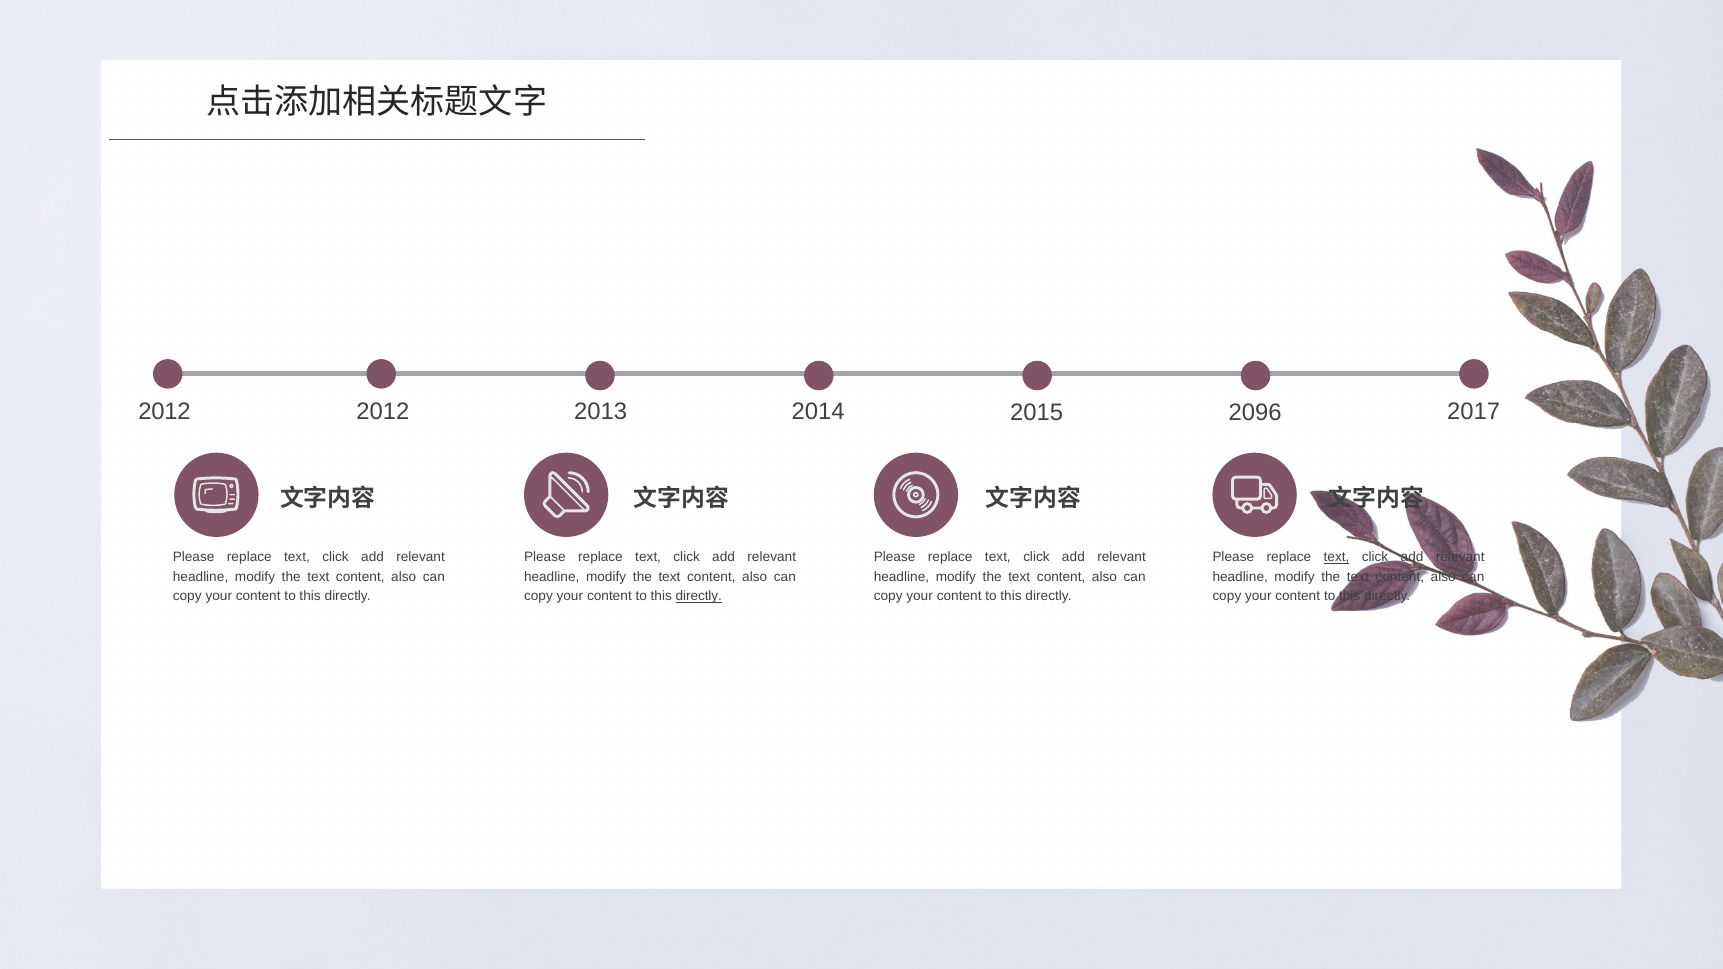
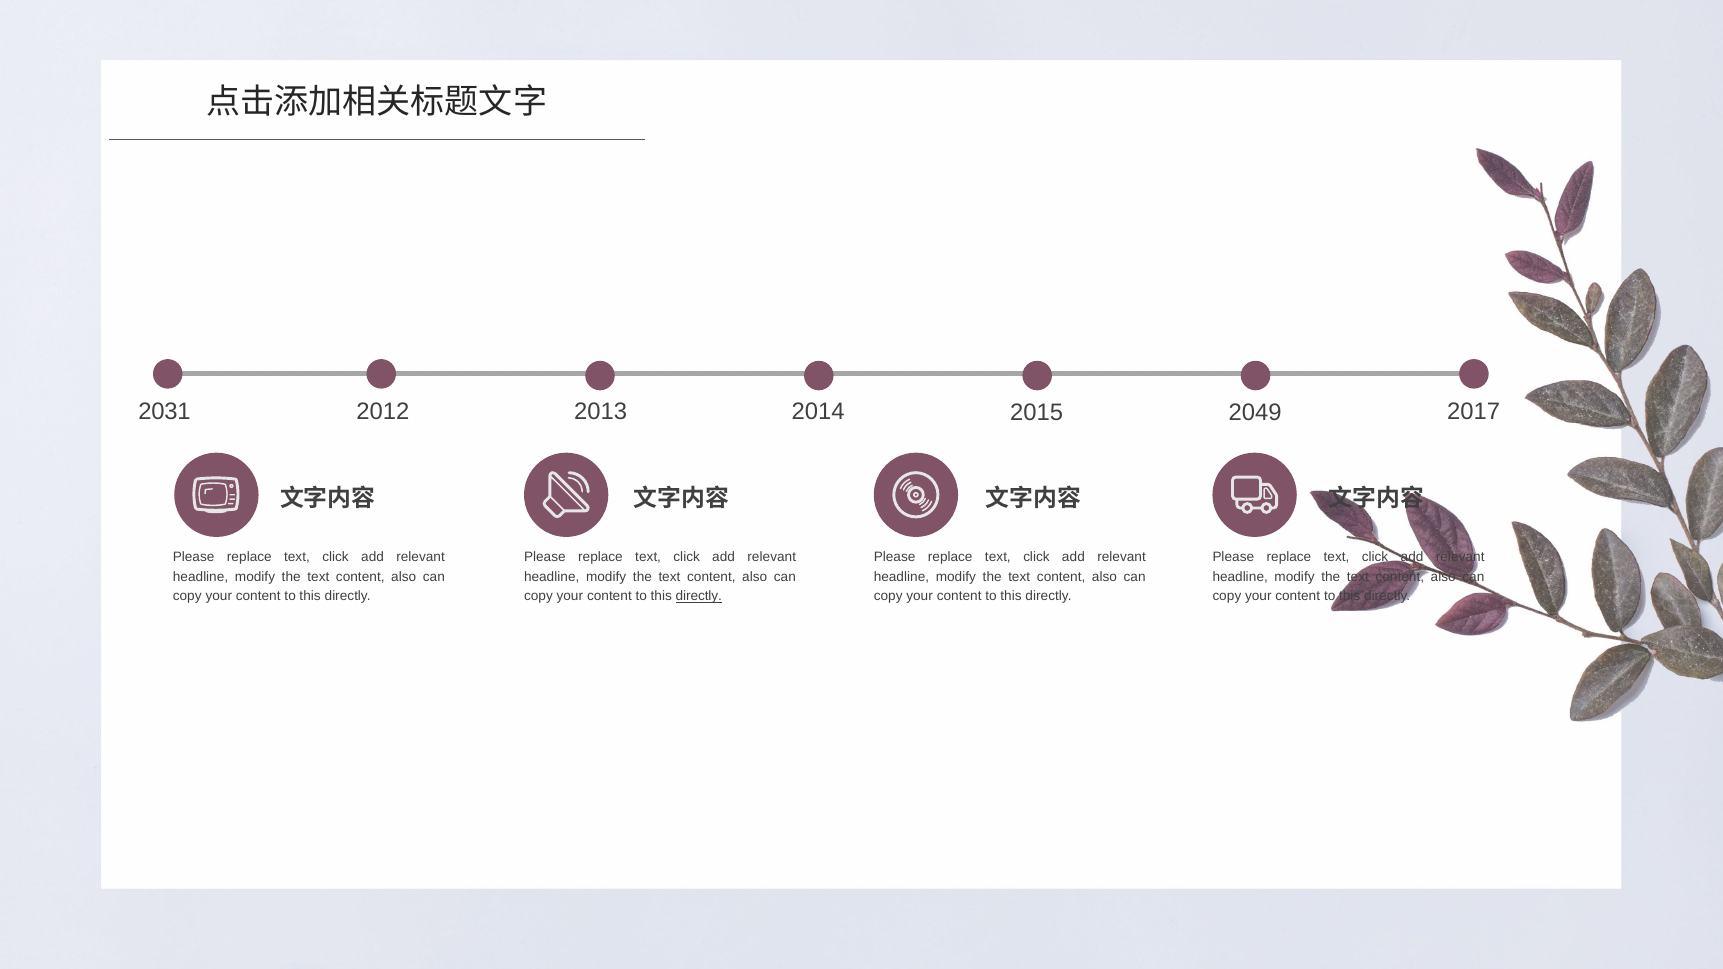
2012 at (165, 412): 2012 -> 2031
2096: 2096 -> 2049
text at (1337, 557) underline: present -> none
